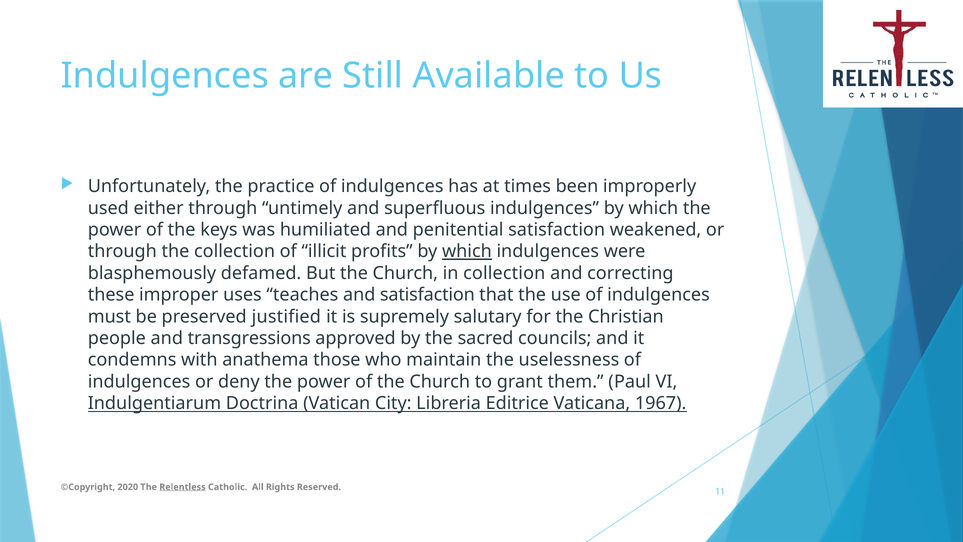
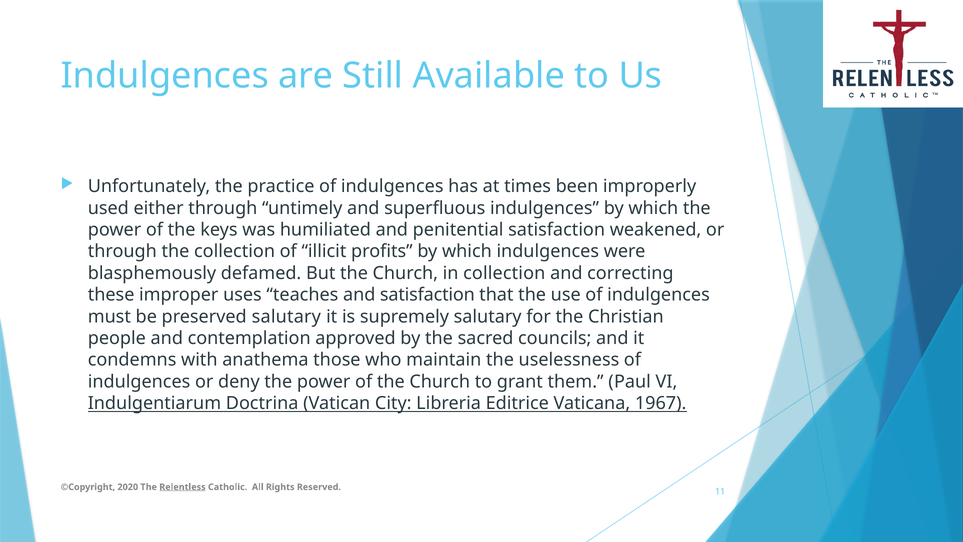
which at (467, 251) underline: present -> none
preserved justified: justified -> salutary
transgressions: transgressions -> contemplation
